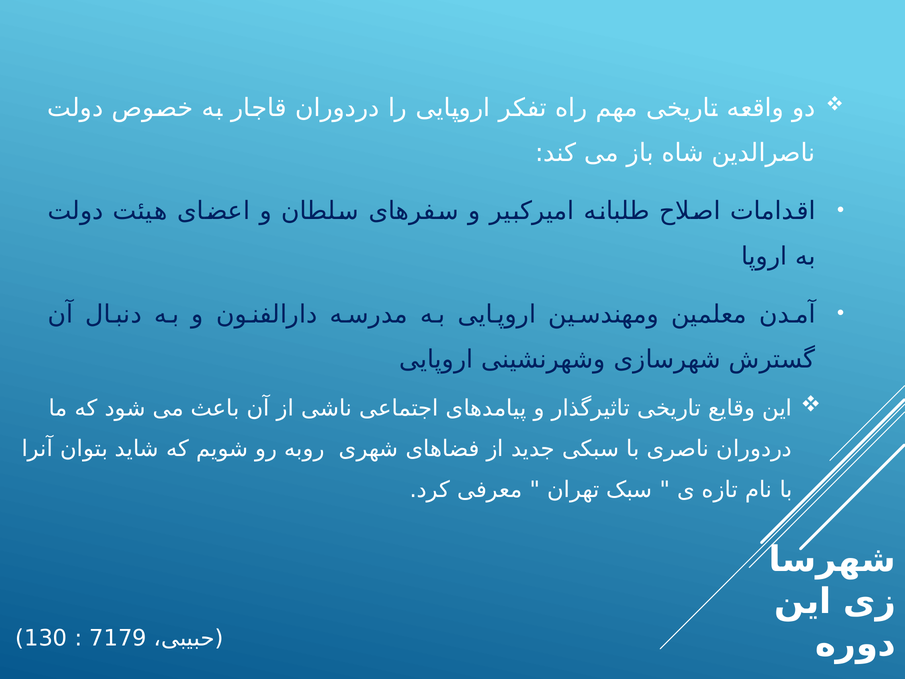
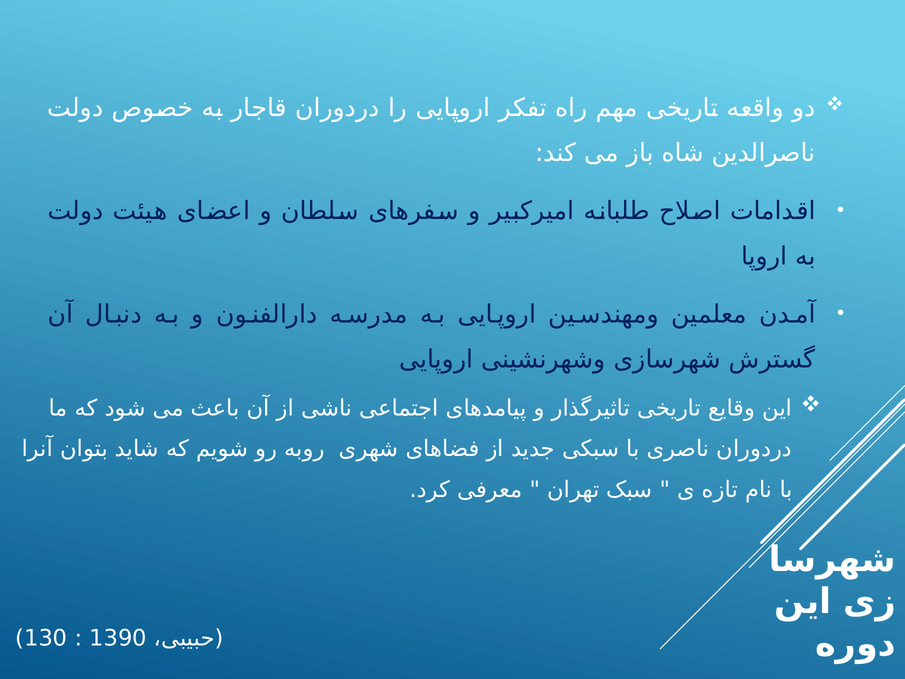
7179: 7179 -> 1390
